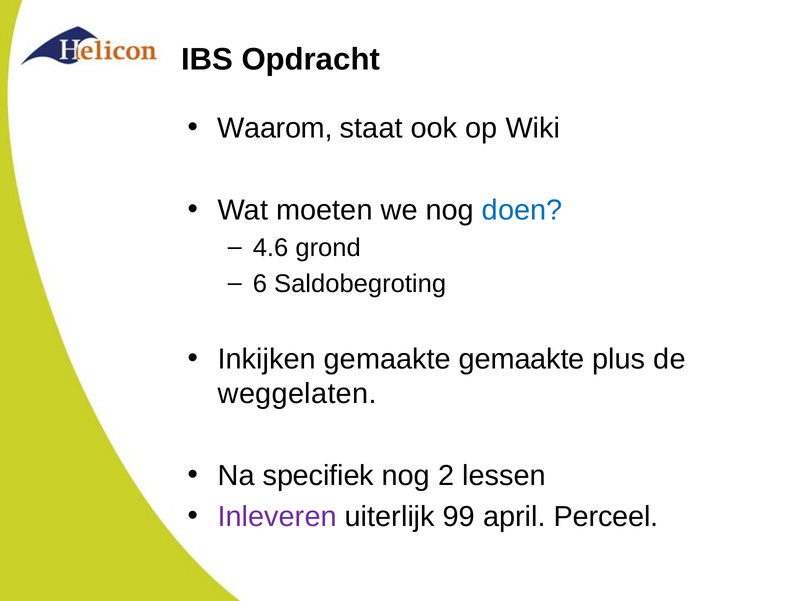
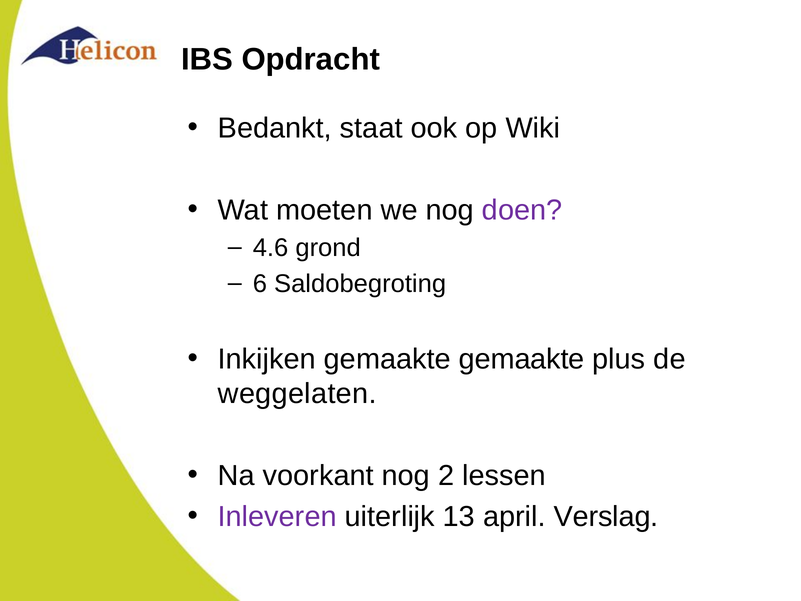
Waarom: Waarom -> Bedankt
doen colour: blue -> purple
specifiek: specifiek -> voorkant
99: 99 -> 13
Perceel: Perceel -> Verslag
